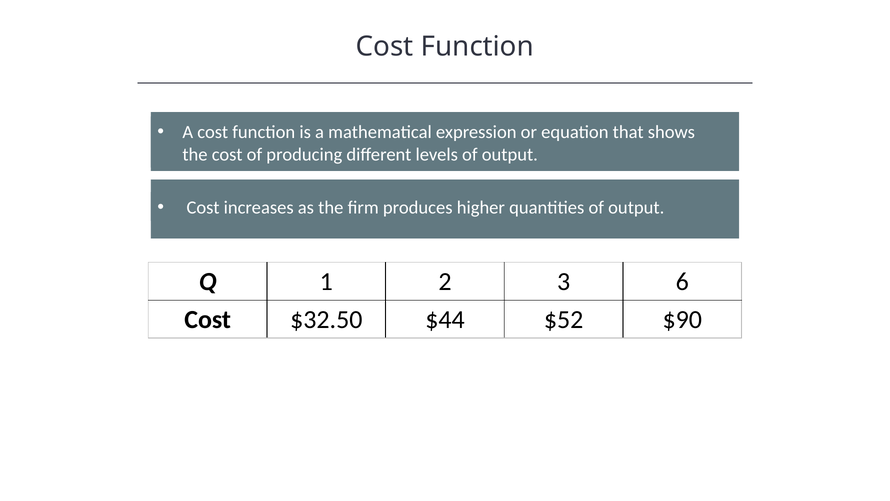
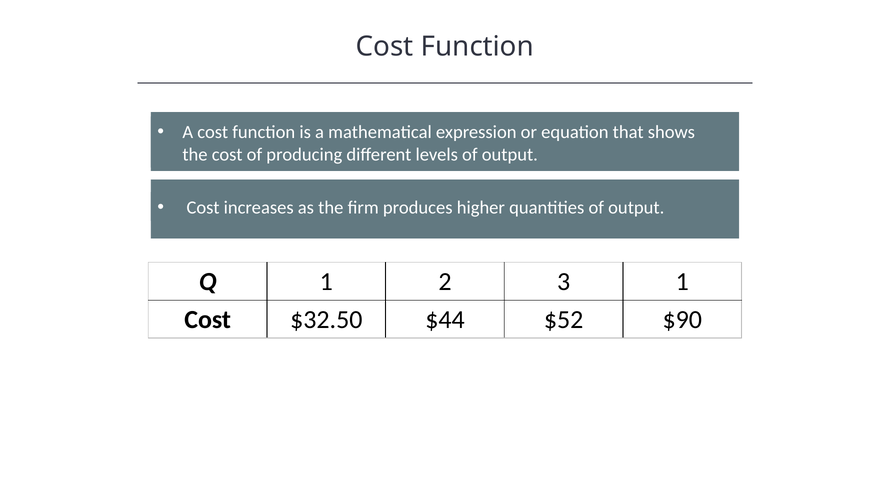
3 6: 6 -> 1
